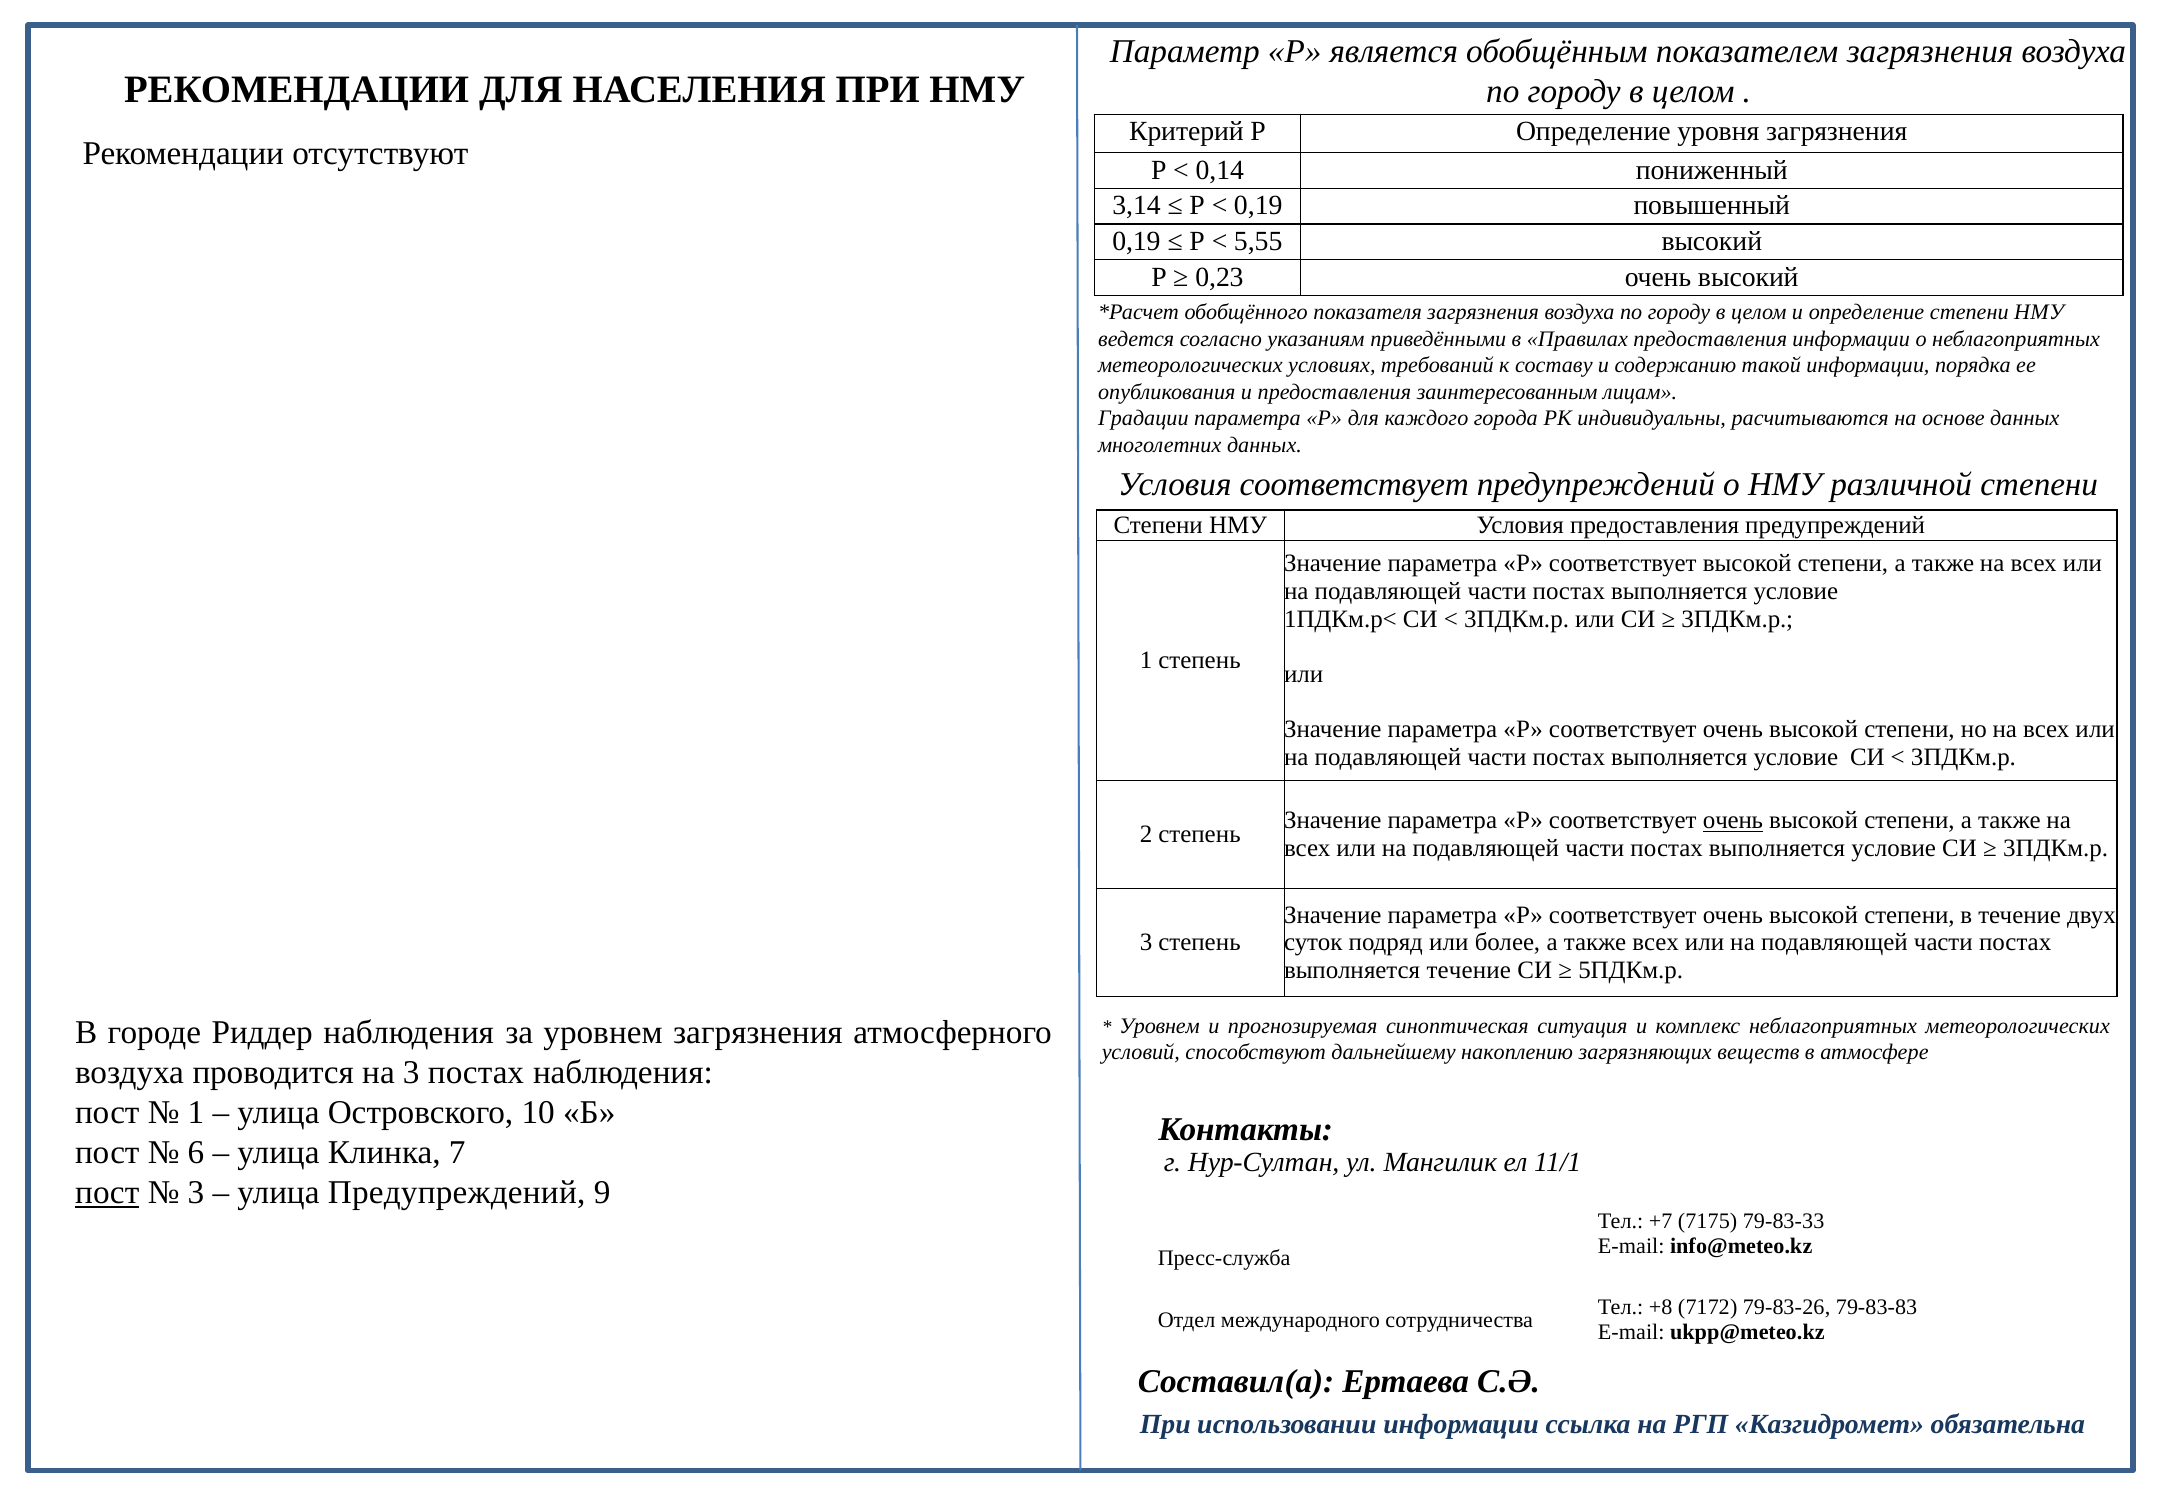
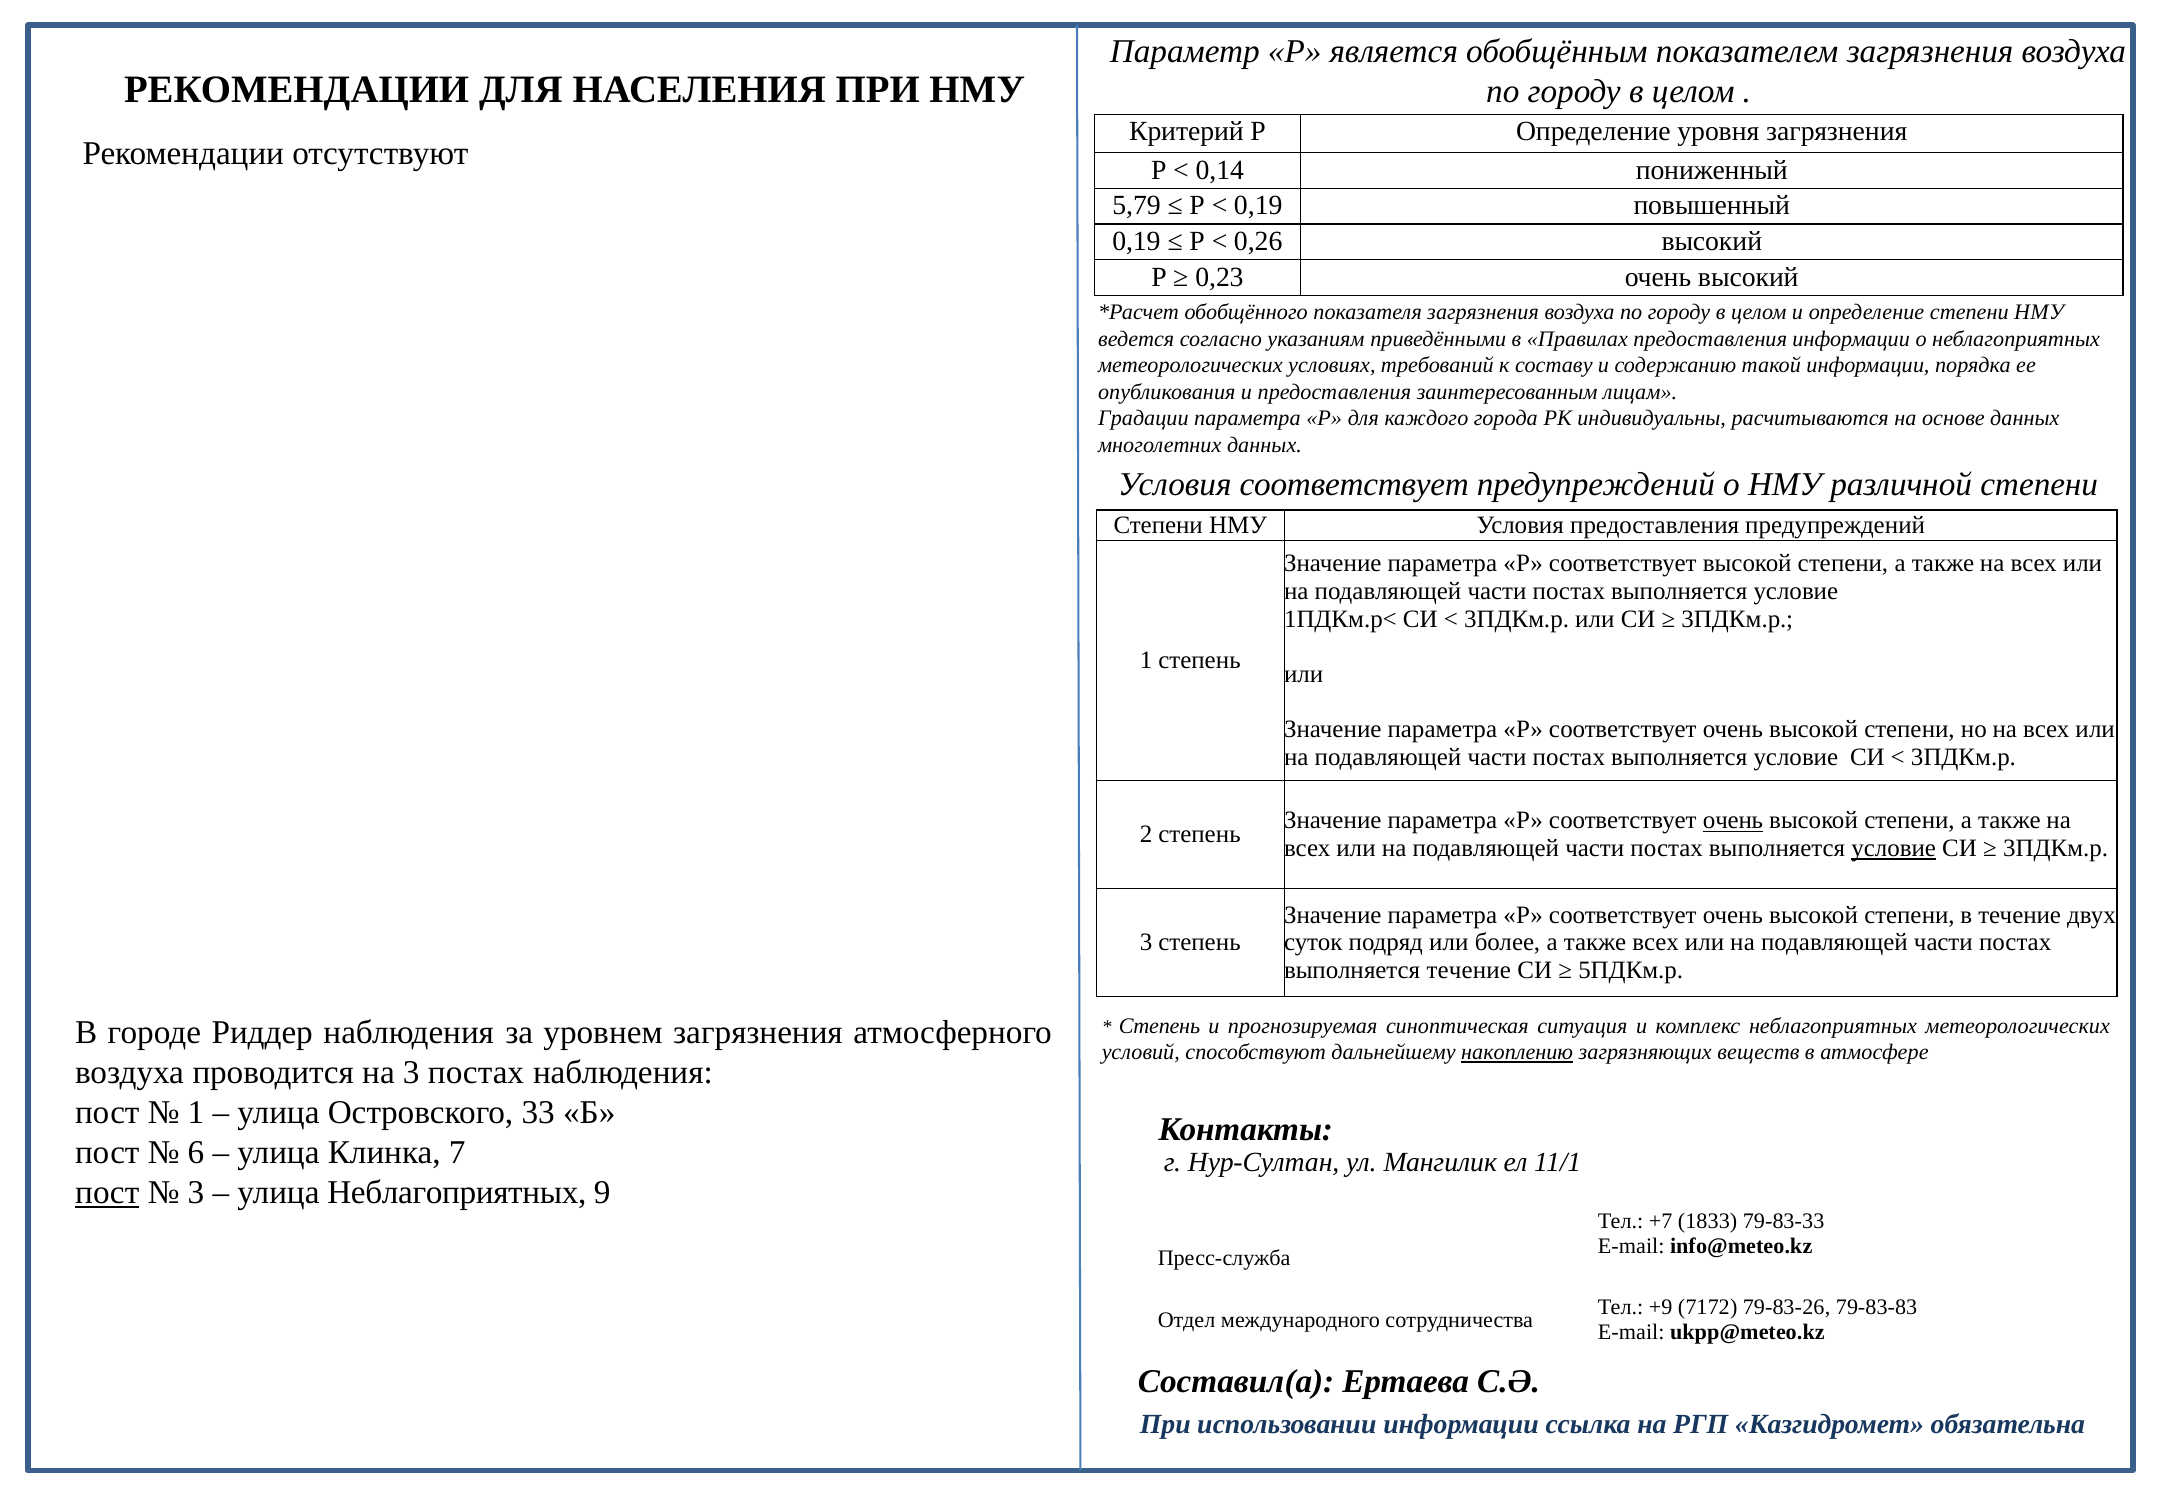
3,14: 3,14 -> 5,79
5,55: 5,55 -> 0,26
условие at (1894, 848) underline: none -> present
Уровнем at (1159, 1026): Уровнем -> Степень
накоплению underline: none -> present
10: 10 -> 33
улица Предупреждений: Предупреждений -> Неблагоприятных
7175: 7175 -> 1833
+8: +8 -> +9
